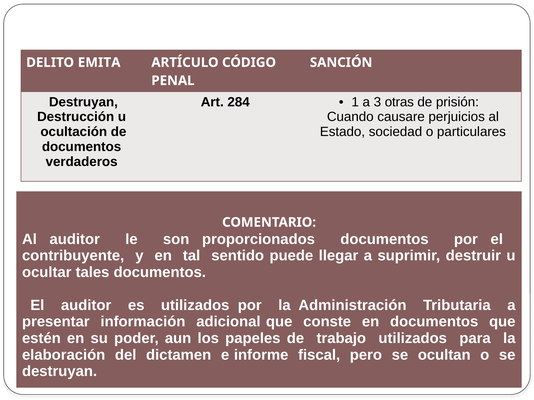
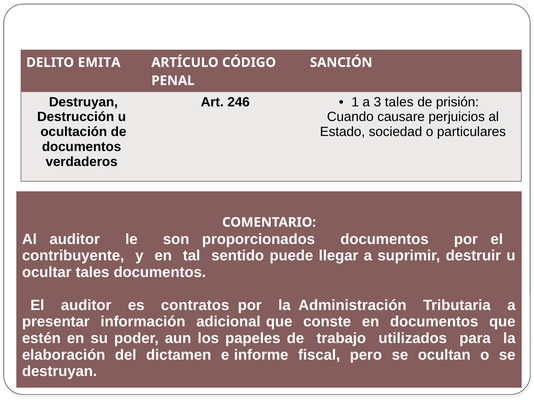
284: 284 -> 246
3 otras: otras -> tales
es utilizados: utilizados -> contratos
